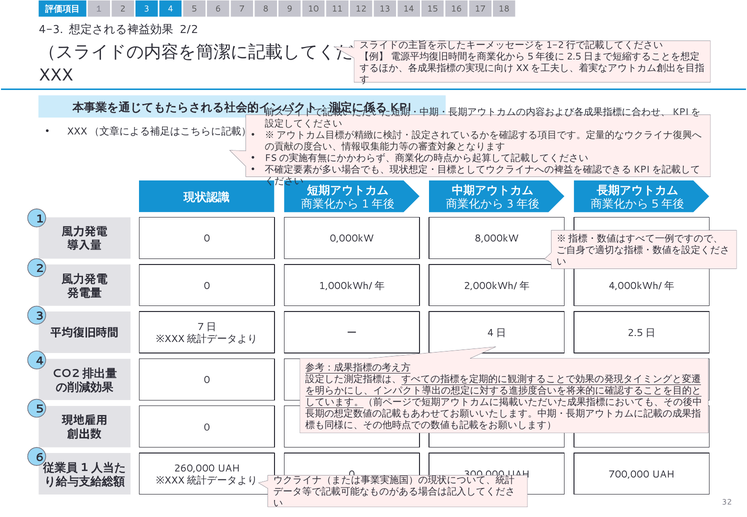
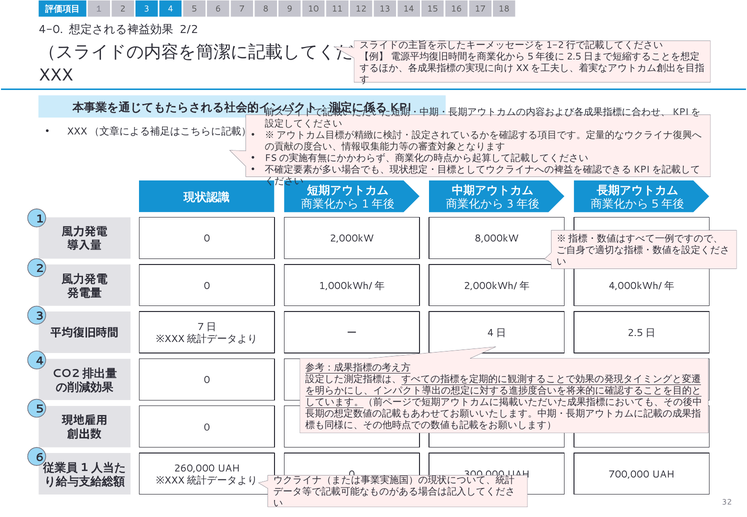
4-3: 4-3 -> 4-0
0,000kW: 0,000kW -> 2,000kW
